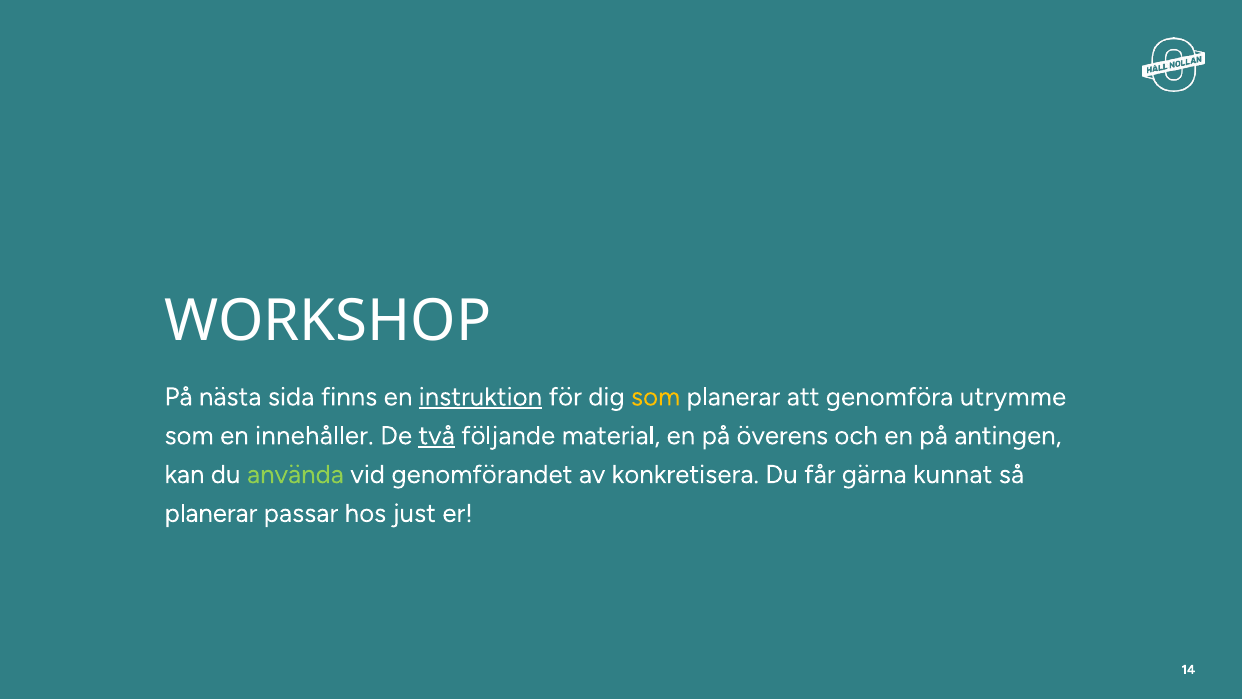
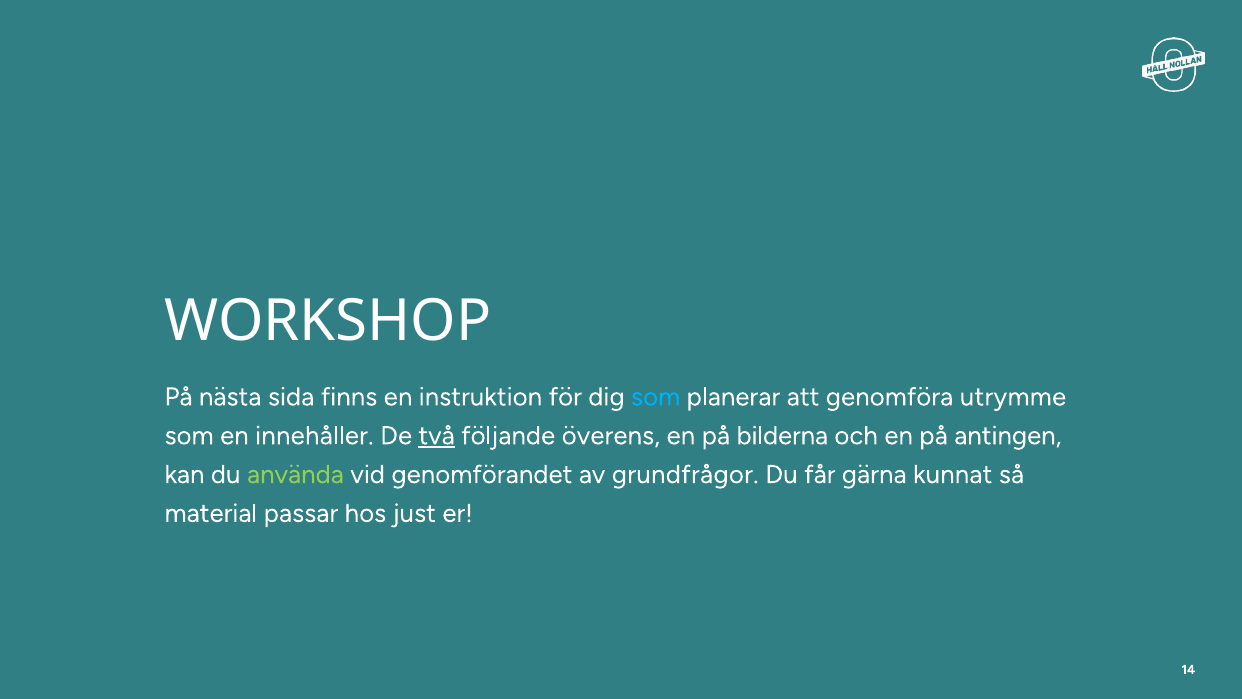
instruktion underline: present -> none
som at (656, 397) colour: yellow -> light blue
material: material -> överens
överens: överens -> bilderna
konkretisera: konkretisera -> grundfrågor
planerar at (211, 513): planerar -> material
